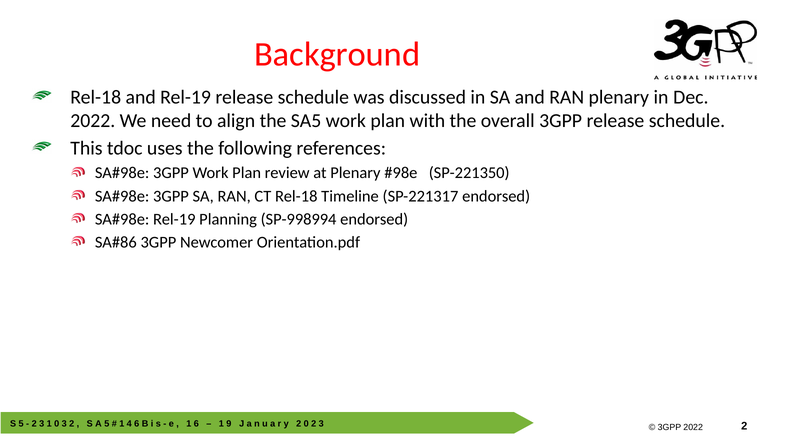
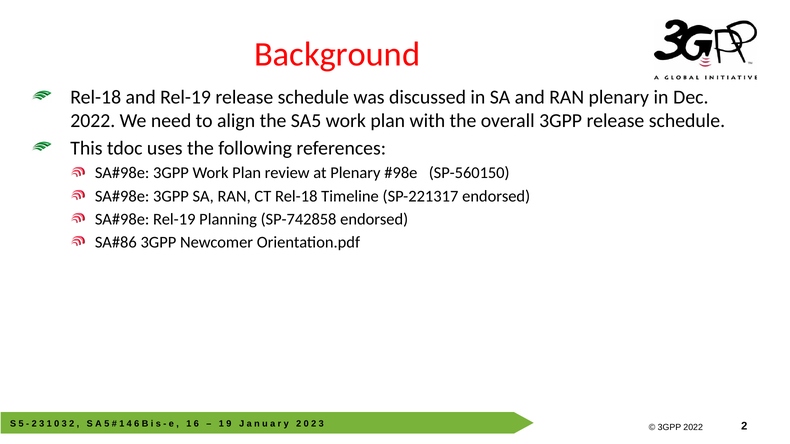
SP-221350: SP-221350 -> SP-560150
SP-998994: SP-998994 -> SP-742858
